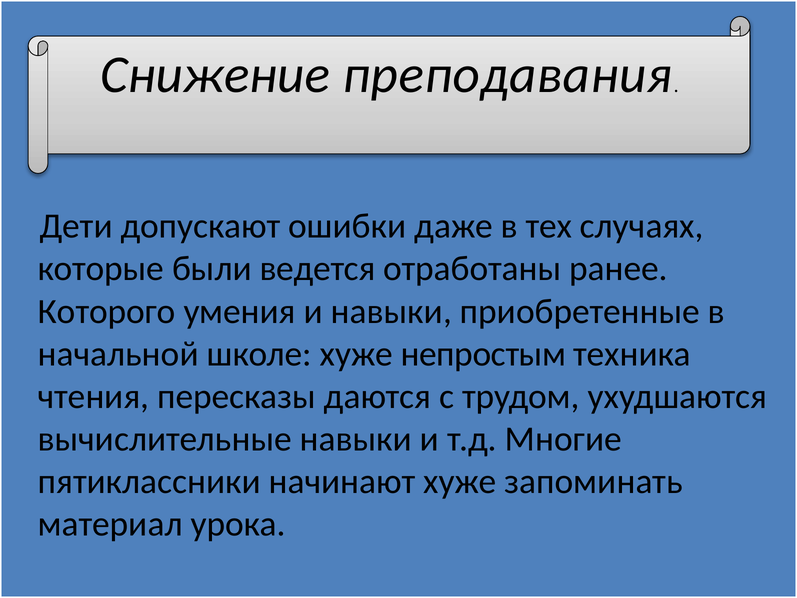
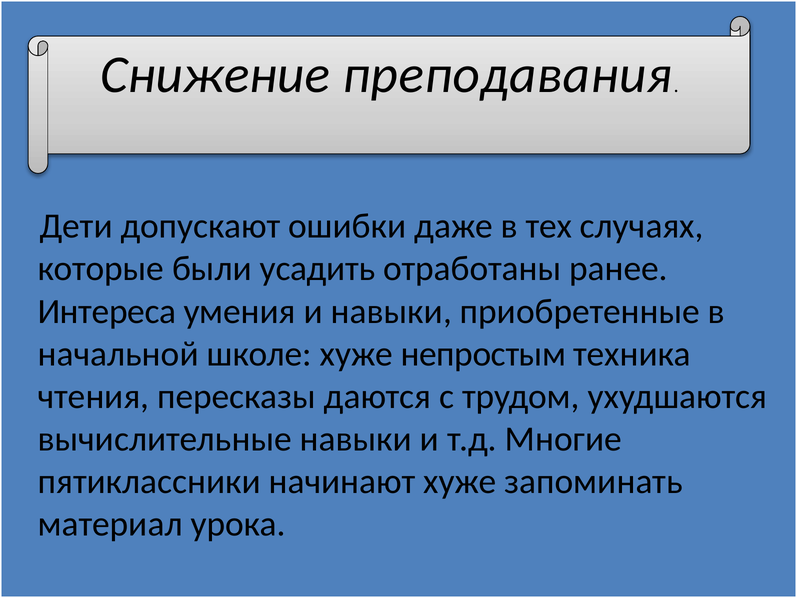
ведется: ведется -> усадить
Которого: Которого -> Интереса
